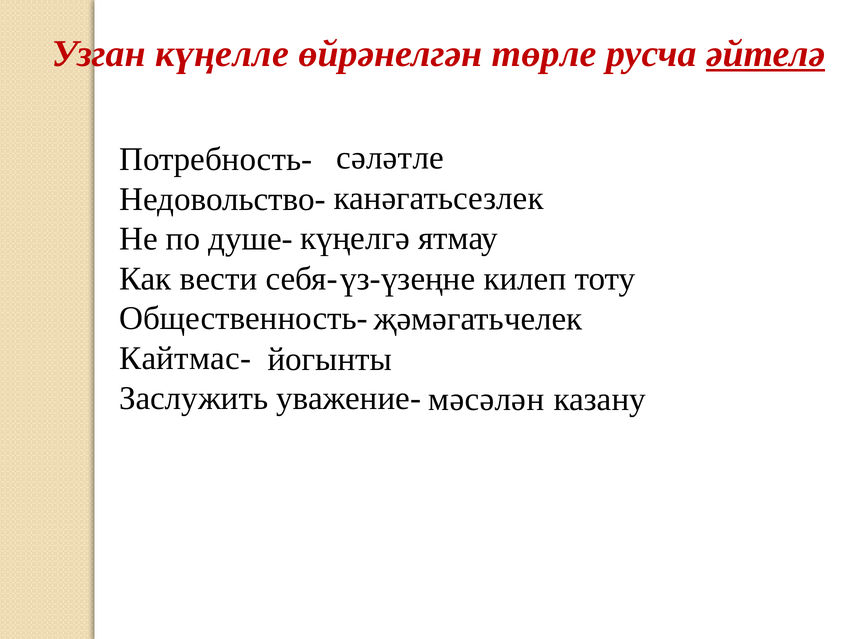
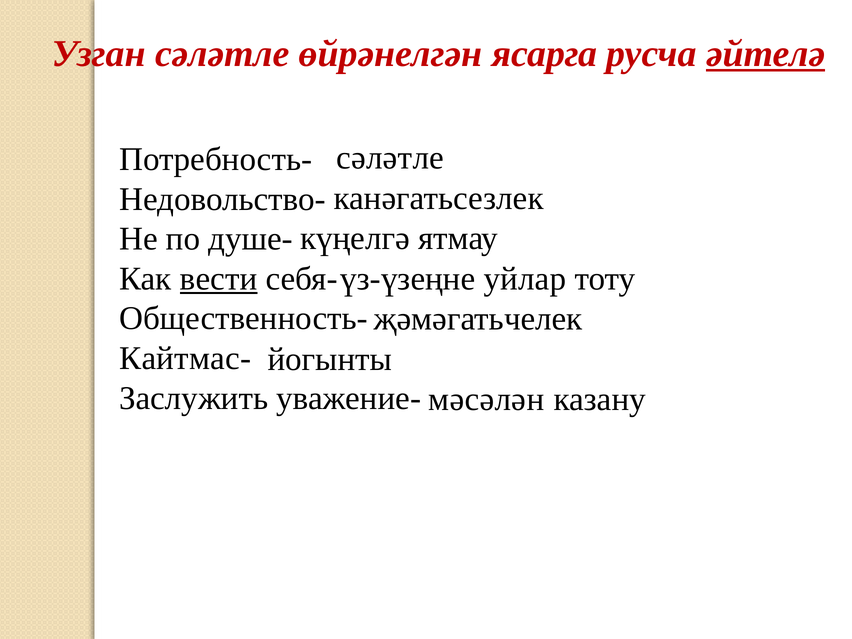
Узган күңелле: күңелле -> сәләтле
төрле: төрле -> ясарга
вести underline: none -> present
килеп: килеп -> уйлар
